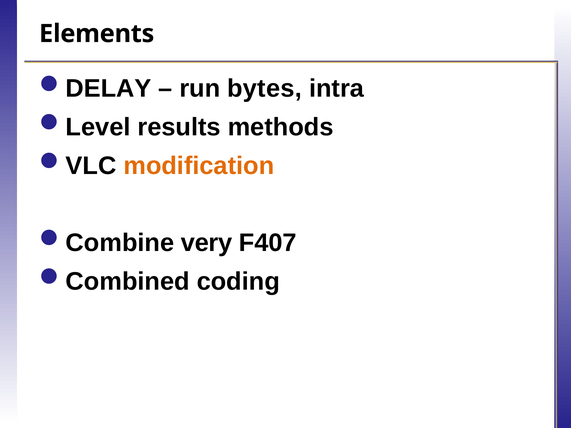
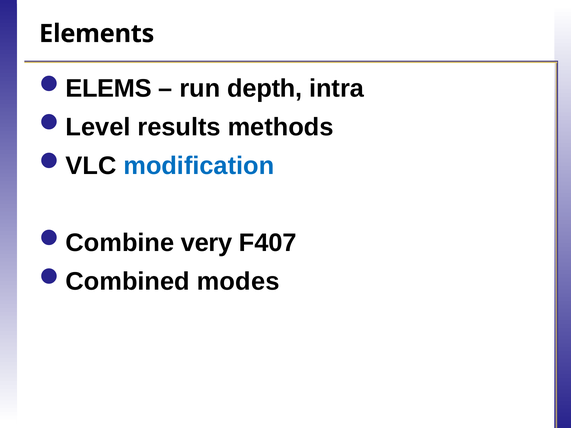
DELAY: DELAY -> ELEMS
bytes: bytes -> depth
modification colour: orange -> blue
coding: coding -> modes
